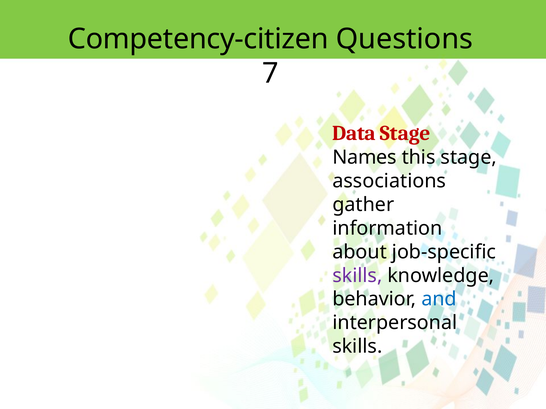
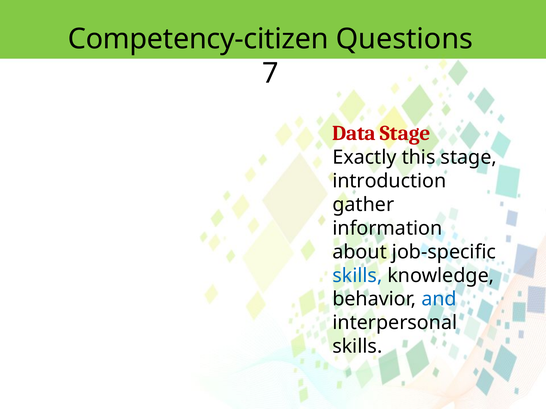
Names: Names -> Exactly
associations: associations -> introduction
skills at (357, 276) colour: purple -> blue
